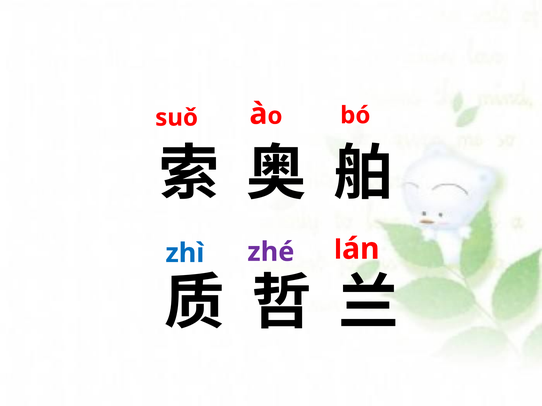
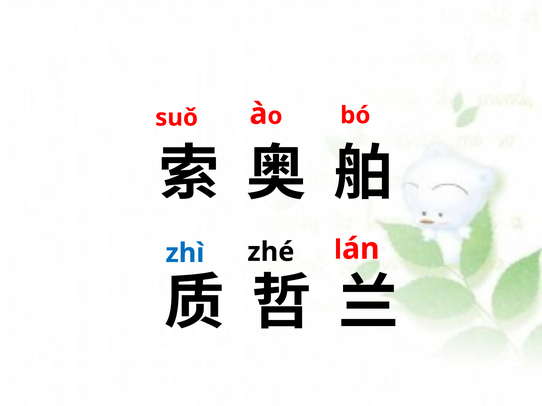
zhé colour: purple -> black
